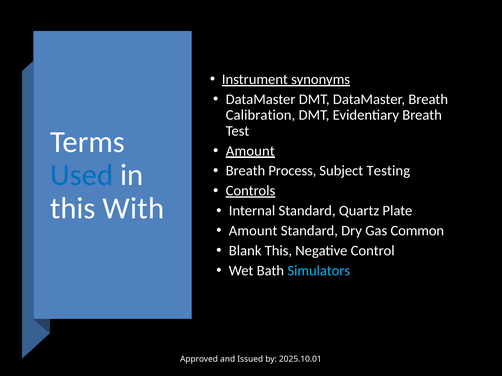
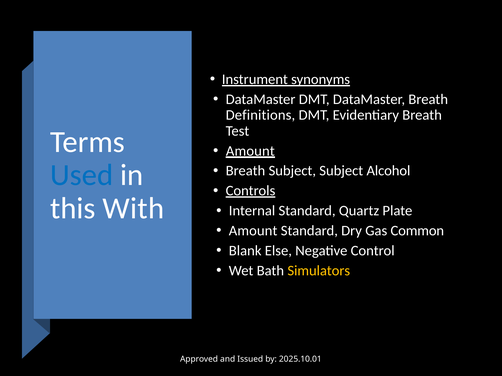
Calibration: Calibration -> Definitions
Breath Process: Process -> Subject
Testing: Testing -> Alcohol
Blank This: This -> Else
Simulators colour: light blue -> yellow
